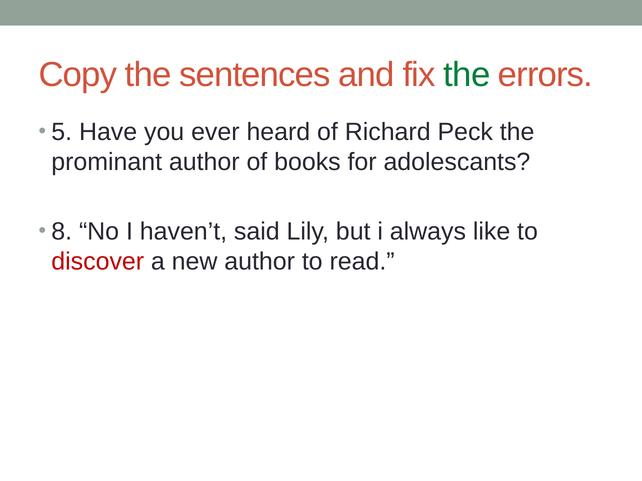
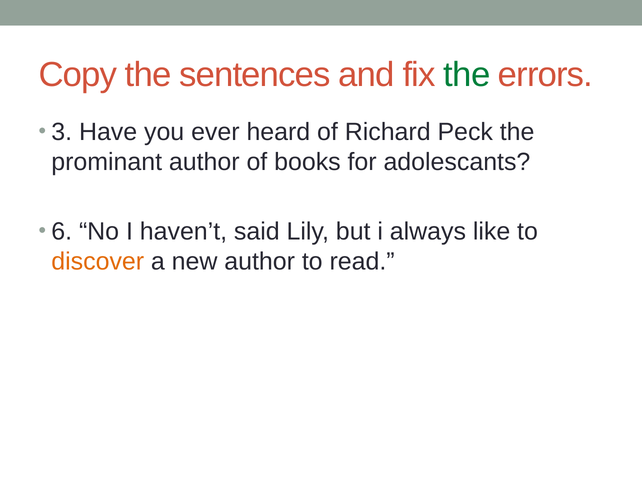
5: 5 -> 3
8: 8 -> 6
discover colour: red -> orange
